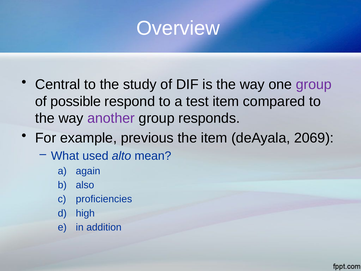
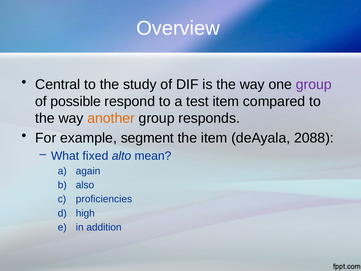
another colour: purple -> orange
previous: previous -> segment
2069: 2069 -> 2088
used: used -> fixed
